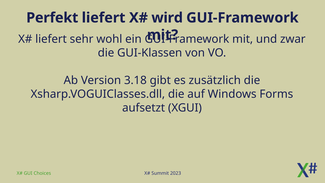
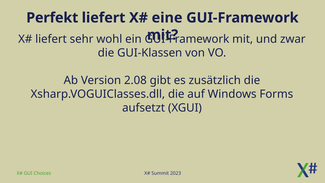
wird: wird -> eine
3.18: 3.18 -> 2.08
